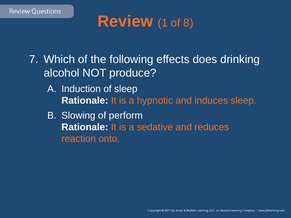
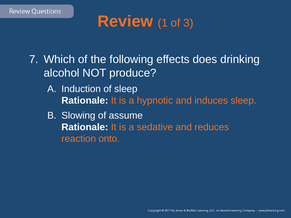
8: 8 -> 3
perform: perform -> assume
